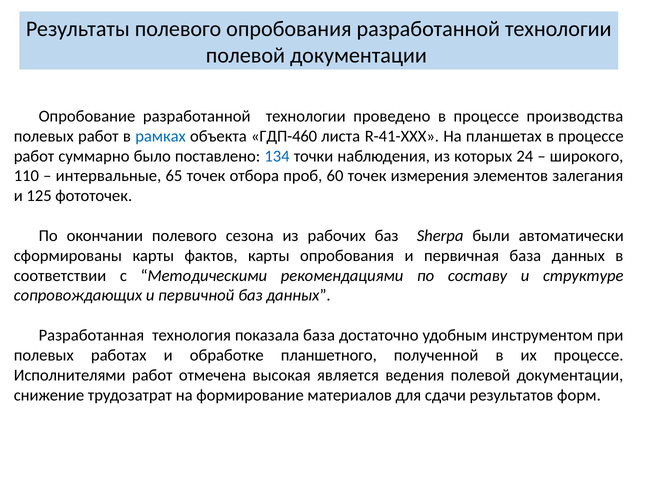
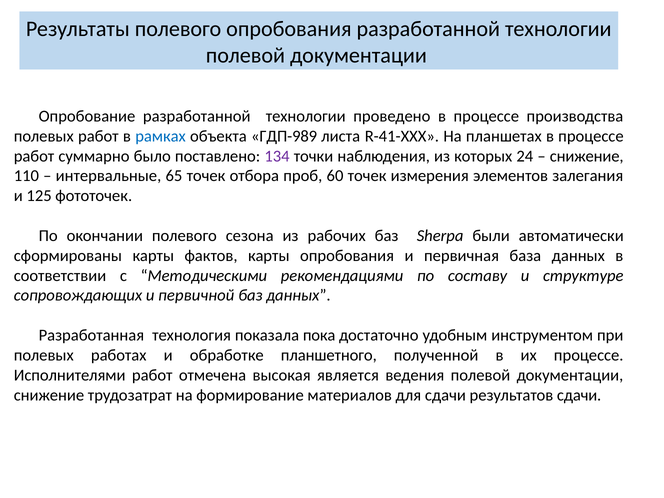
ГДП-460: ГДП-460 -> ГДП-989
134 colour: blue -> purple
широкого at (587, 156): широкого -> снижение
показала база: база -> пока
результатов форм: форм -> сдачи
